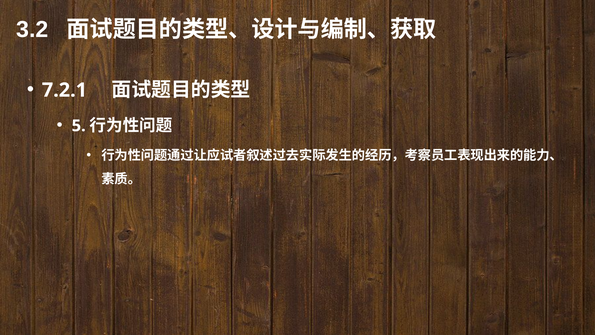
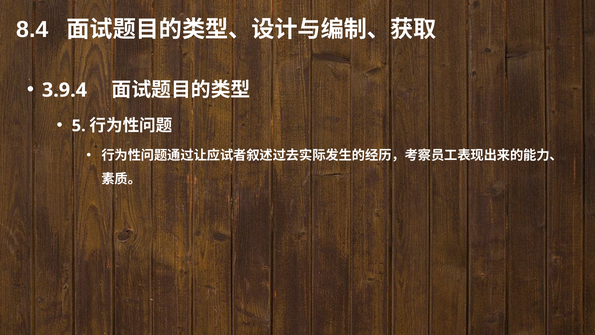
3.2: 3.2 -> 8.4
7.2.1: 7.2.1 -> 3.9.4
